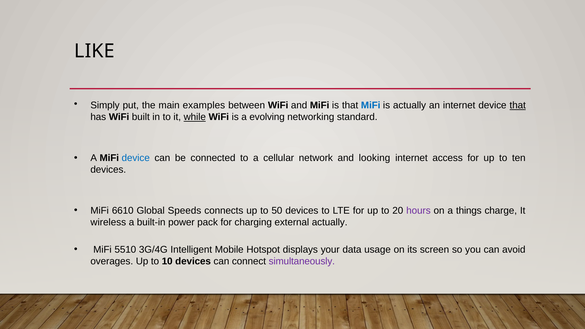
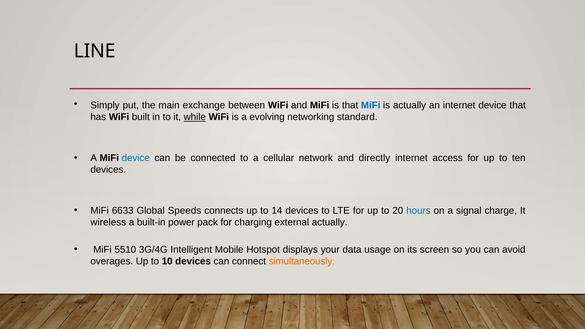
LIKE: LIKE -> LINE
examples: examples -> exchange
that at (518, 105) underline: present -> none
looking: looking -> directly
6610: 6610 -> 6633
50: 50 -> 14
hours colour: purple -> blue
things: things -> signal
simultaneously colour: purple -> orange
